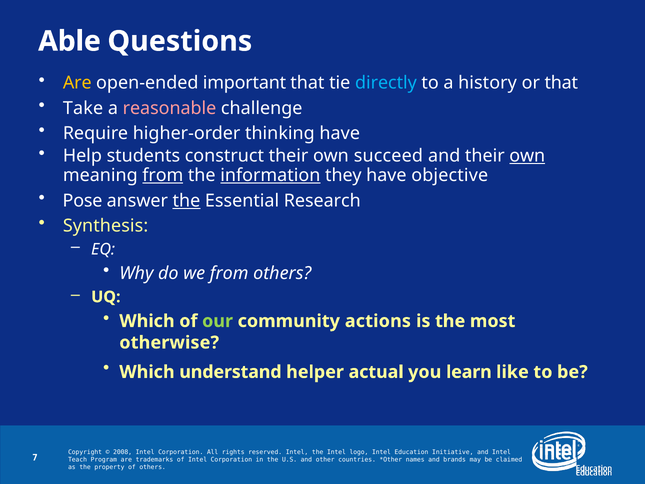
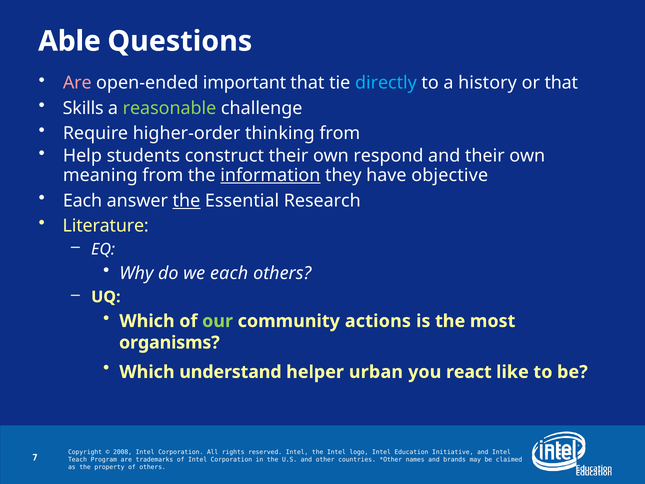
Are at (77, 83) colour: yellow -> pink
Take: Take -> Skills
reasonable colour: pink -> light green
thinking have: have -> from
succeed: succeed -> respond
own at (527, 156) underline: present -> none
from at (163, 175) underline: present -> none
Pose at (83, 201): Pose -> Each
Synthesis: Synthesis -> Literature
we from: from -> each
otherwise: otherwise -> organisms
actual: actual -> urban
learn: learn -> react
